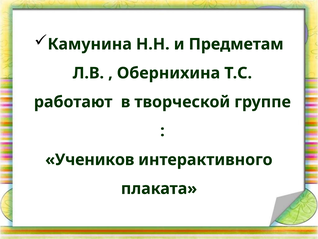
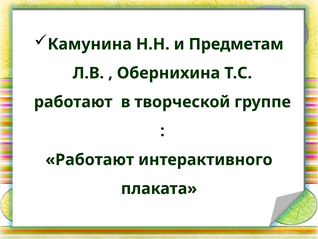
Учеников at (90, 159): Учеников -> Работают
